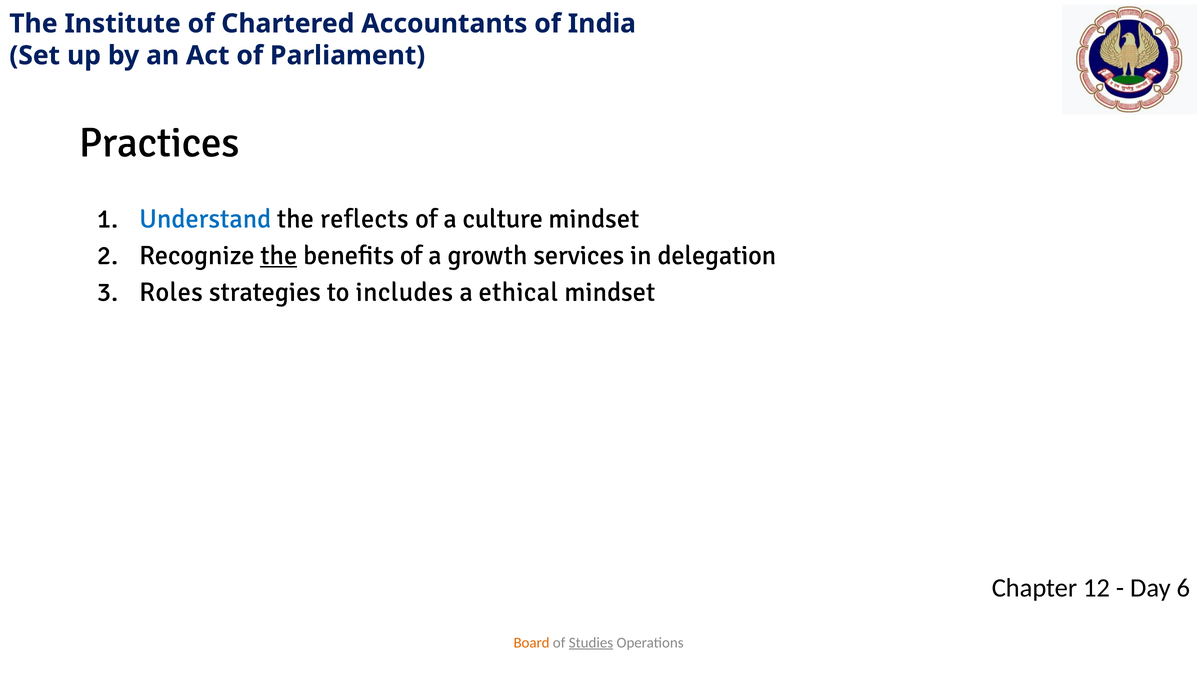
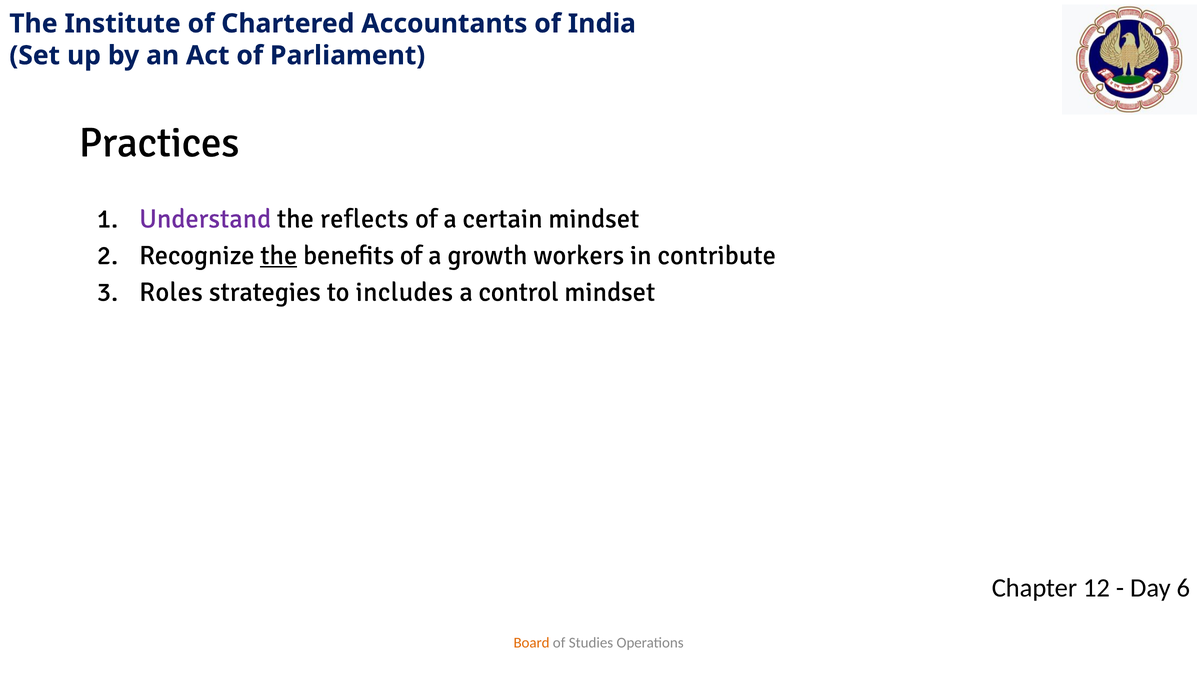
Understand colour: blue -> purple
culture: culture -> certain
services: services -> workers
delegation: delegation -> contribute
ethical: ethical -> control
Studies underline: present -> none
